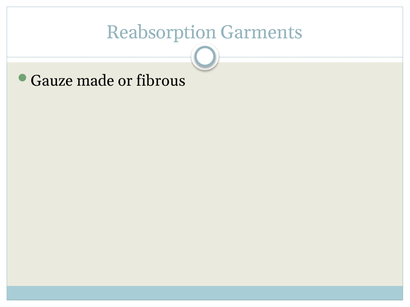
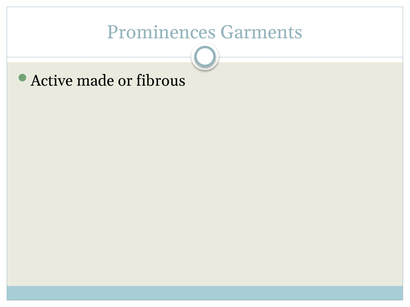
Reabsorption: Reabsorption -> Prominences
Gauze: Gauze -> Active
